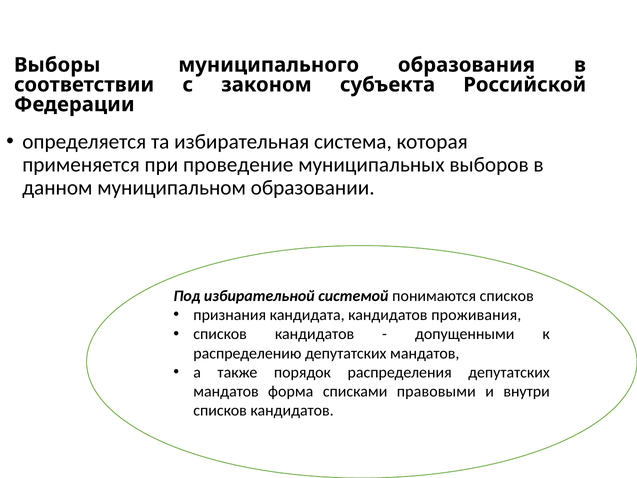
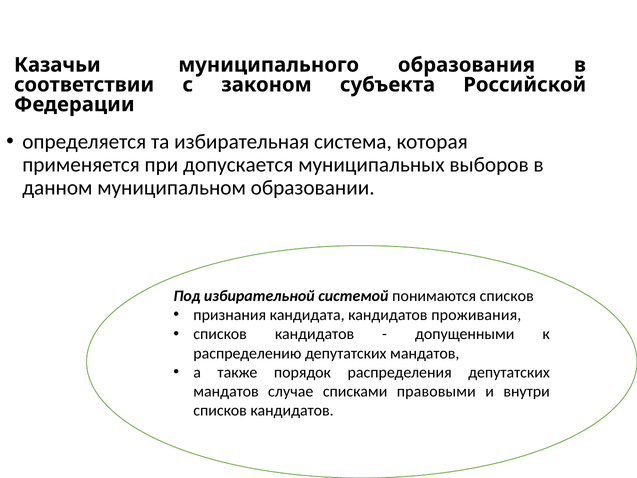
Выборы: Выборы -> Казачьи
проведение: проведение -> допускается
форма: форма -> случае
